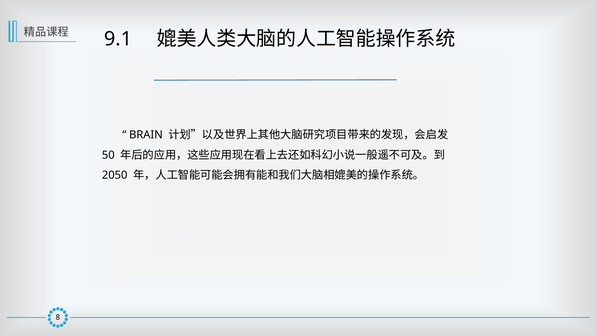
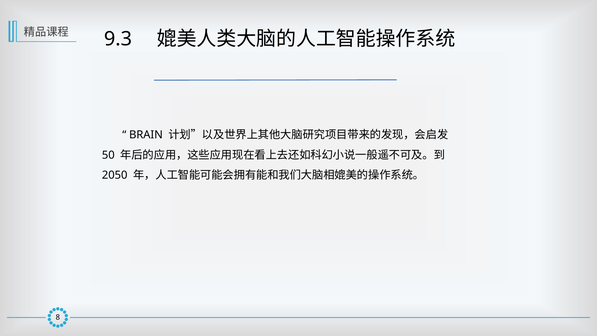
9.1: 9.1 -> 9.3
